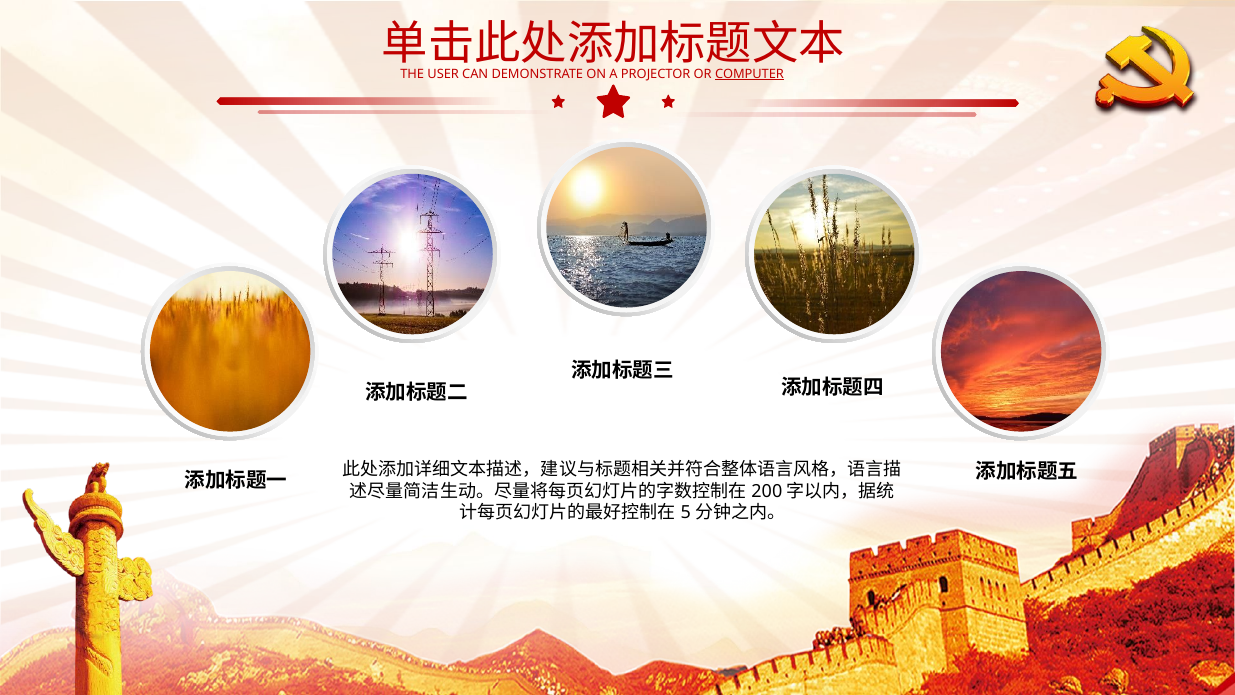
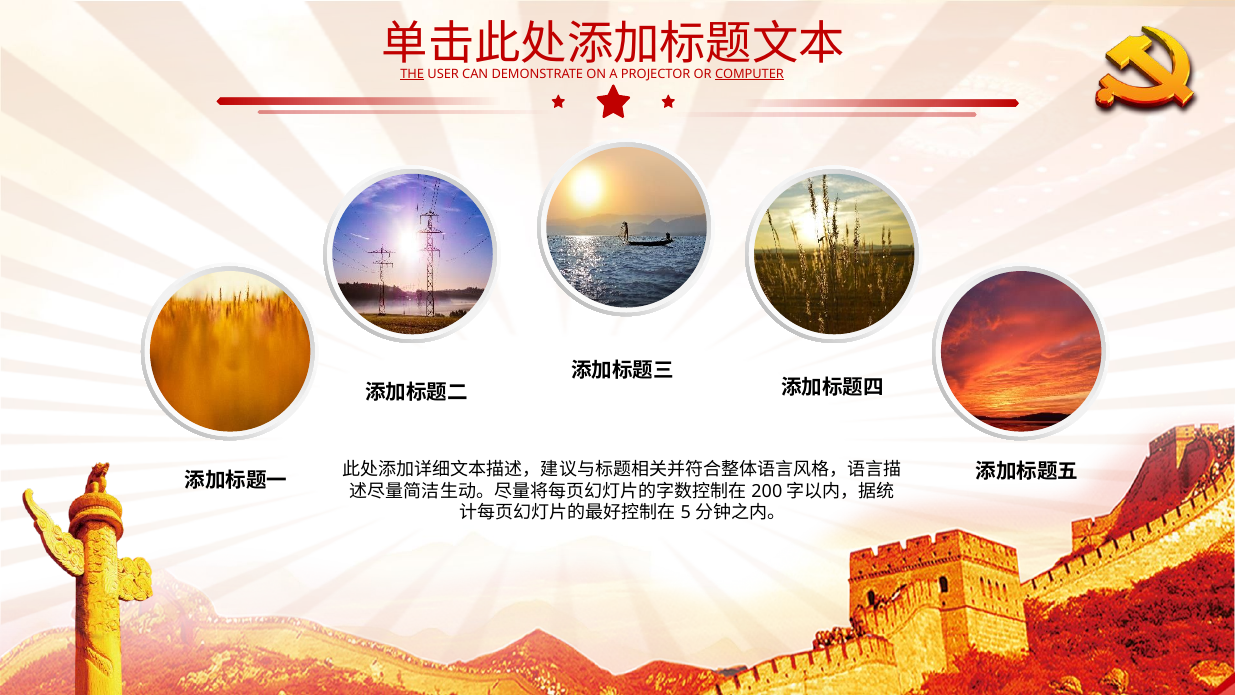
THE underline: none -> present
